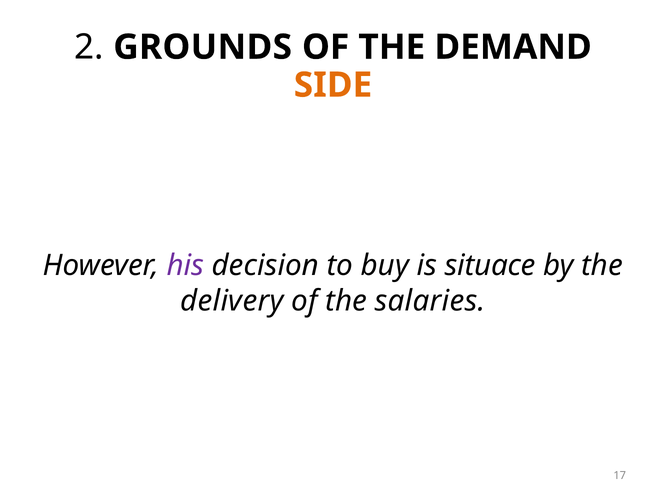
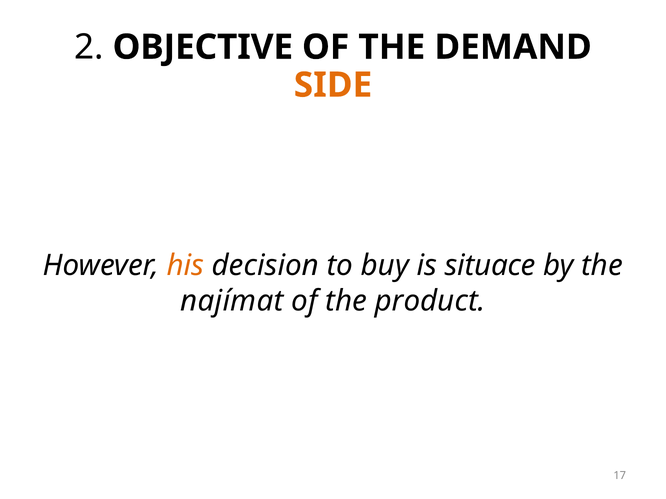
GROUNDS: GROUNDS -> OBJECTIVE
his colour: purple -> orange
delivery: delivery -> najímat
salaries: salaries -> product
